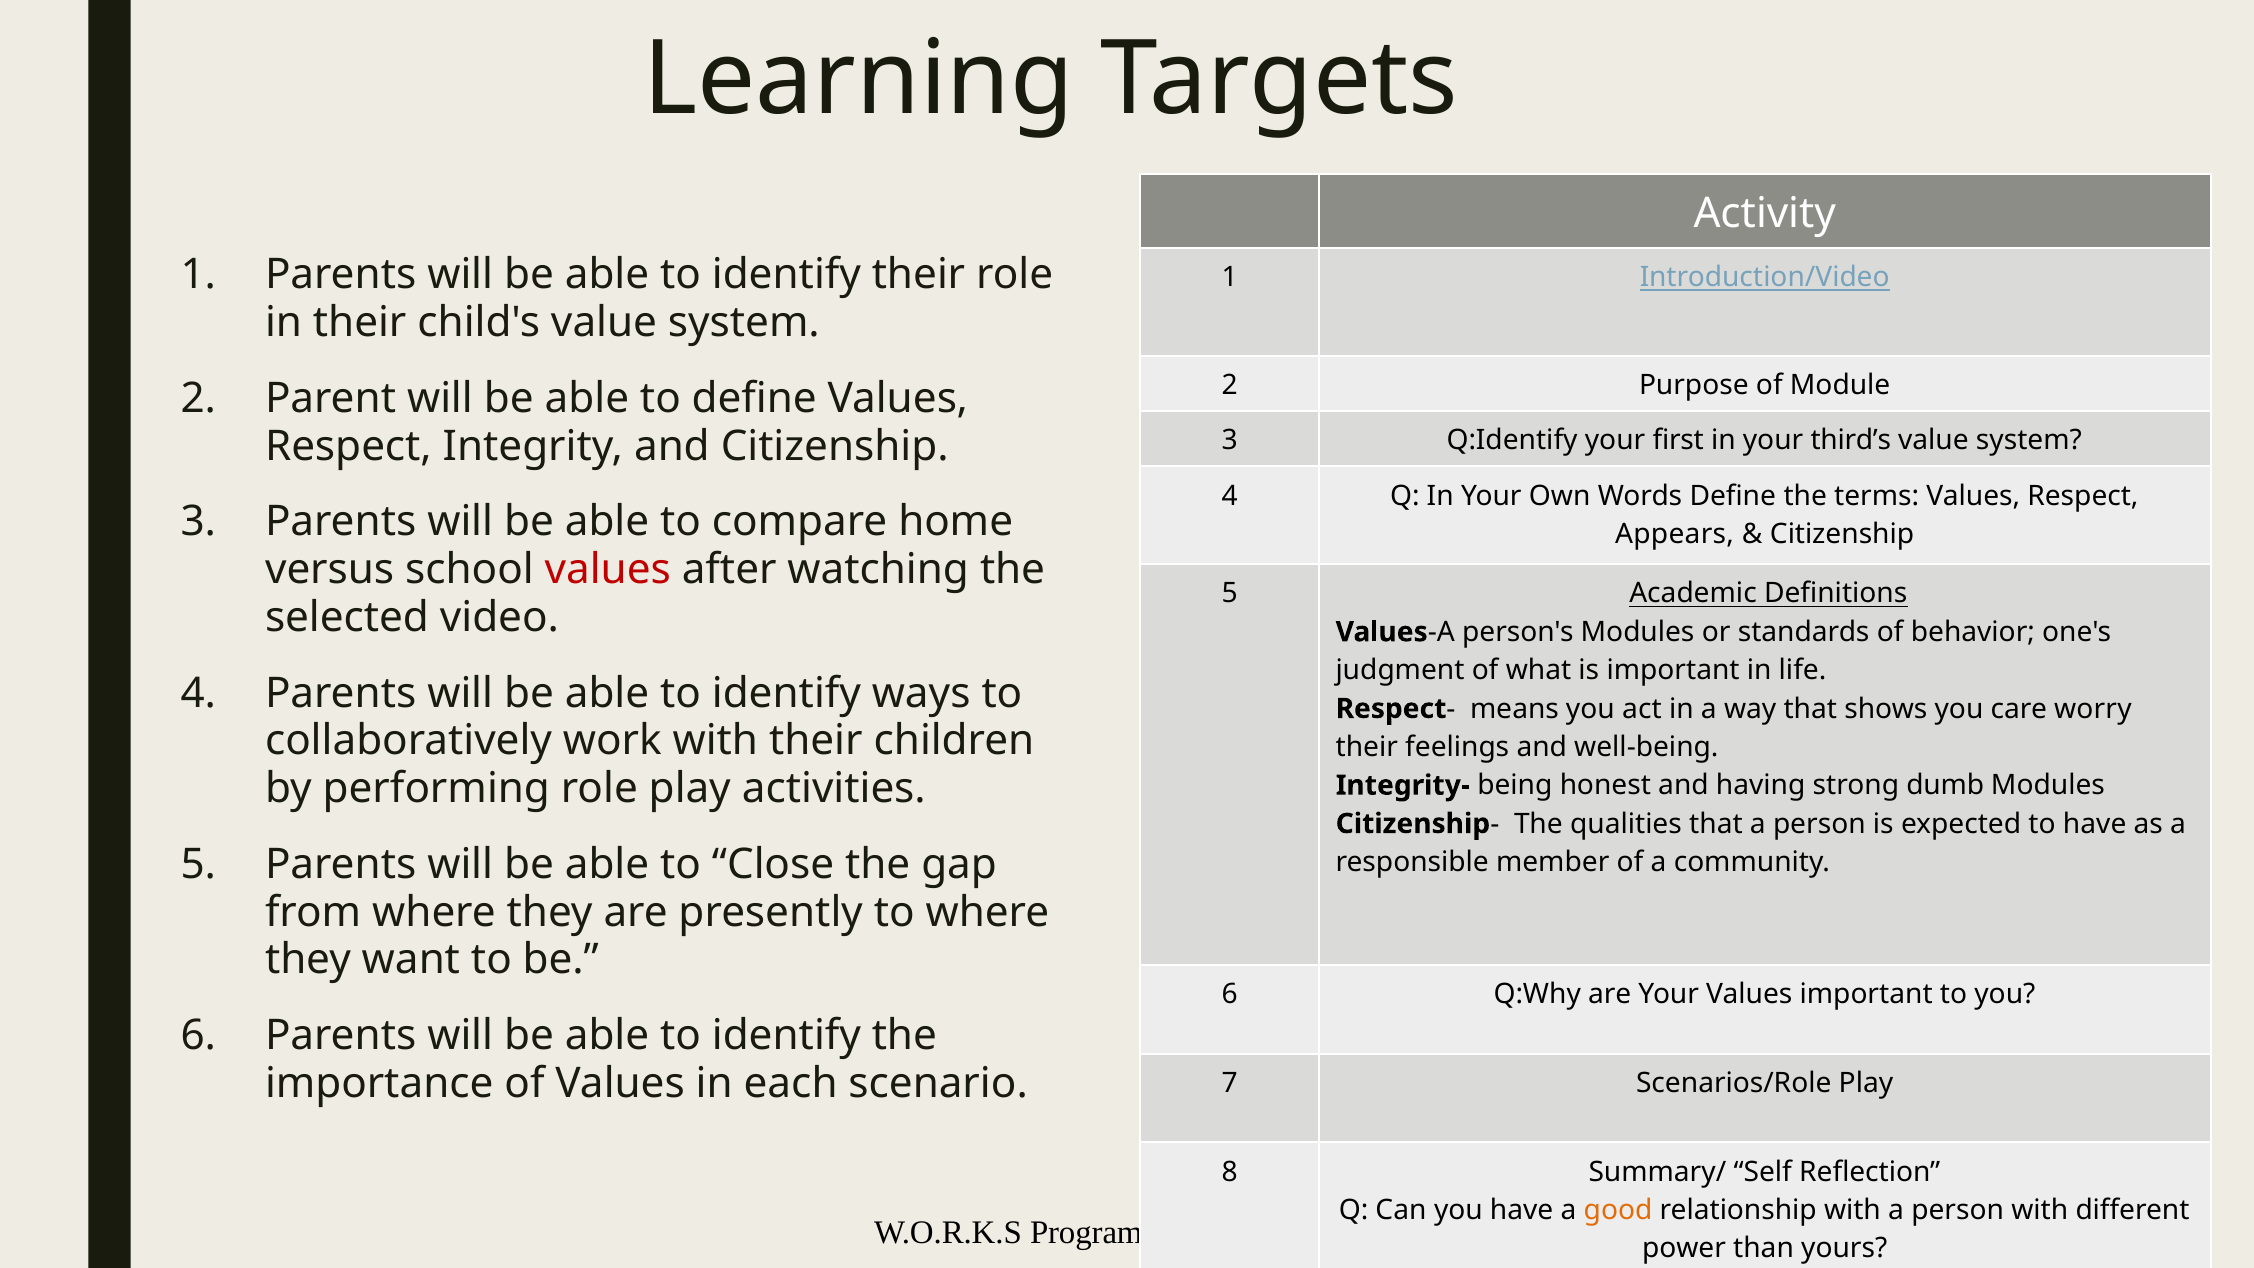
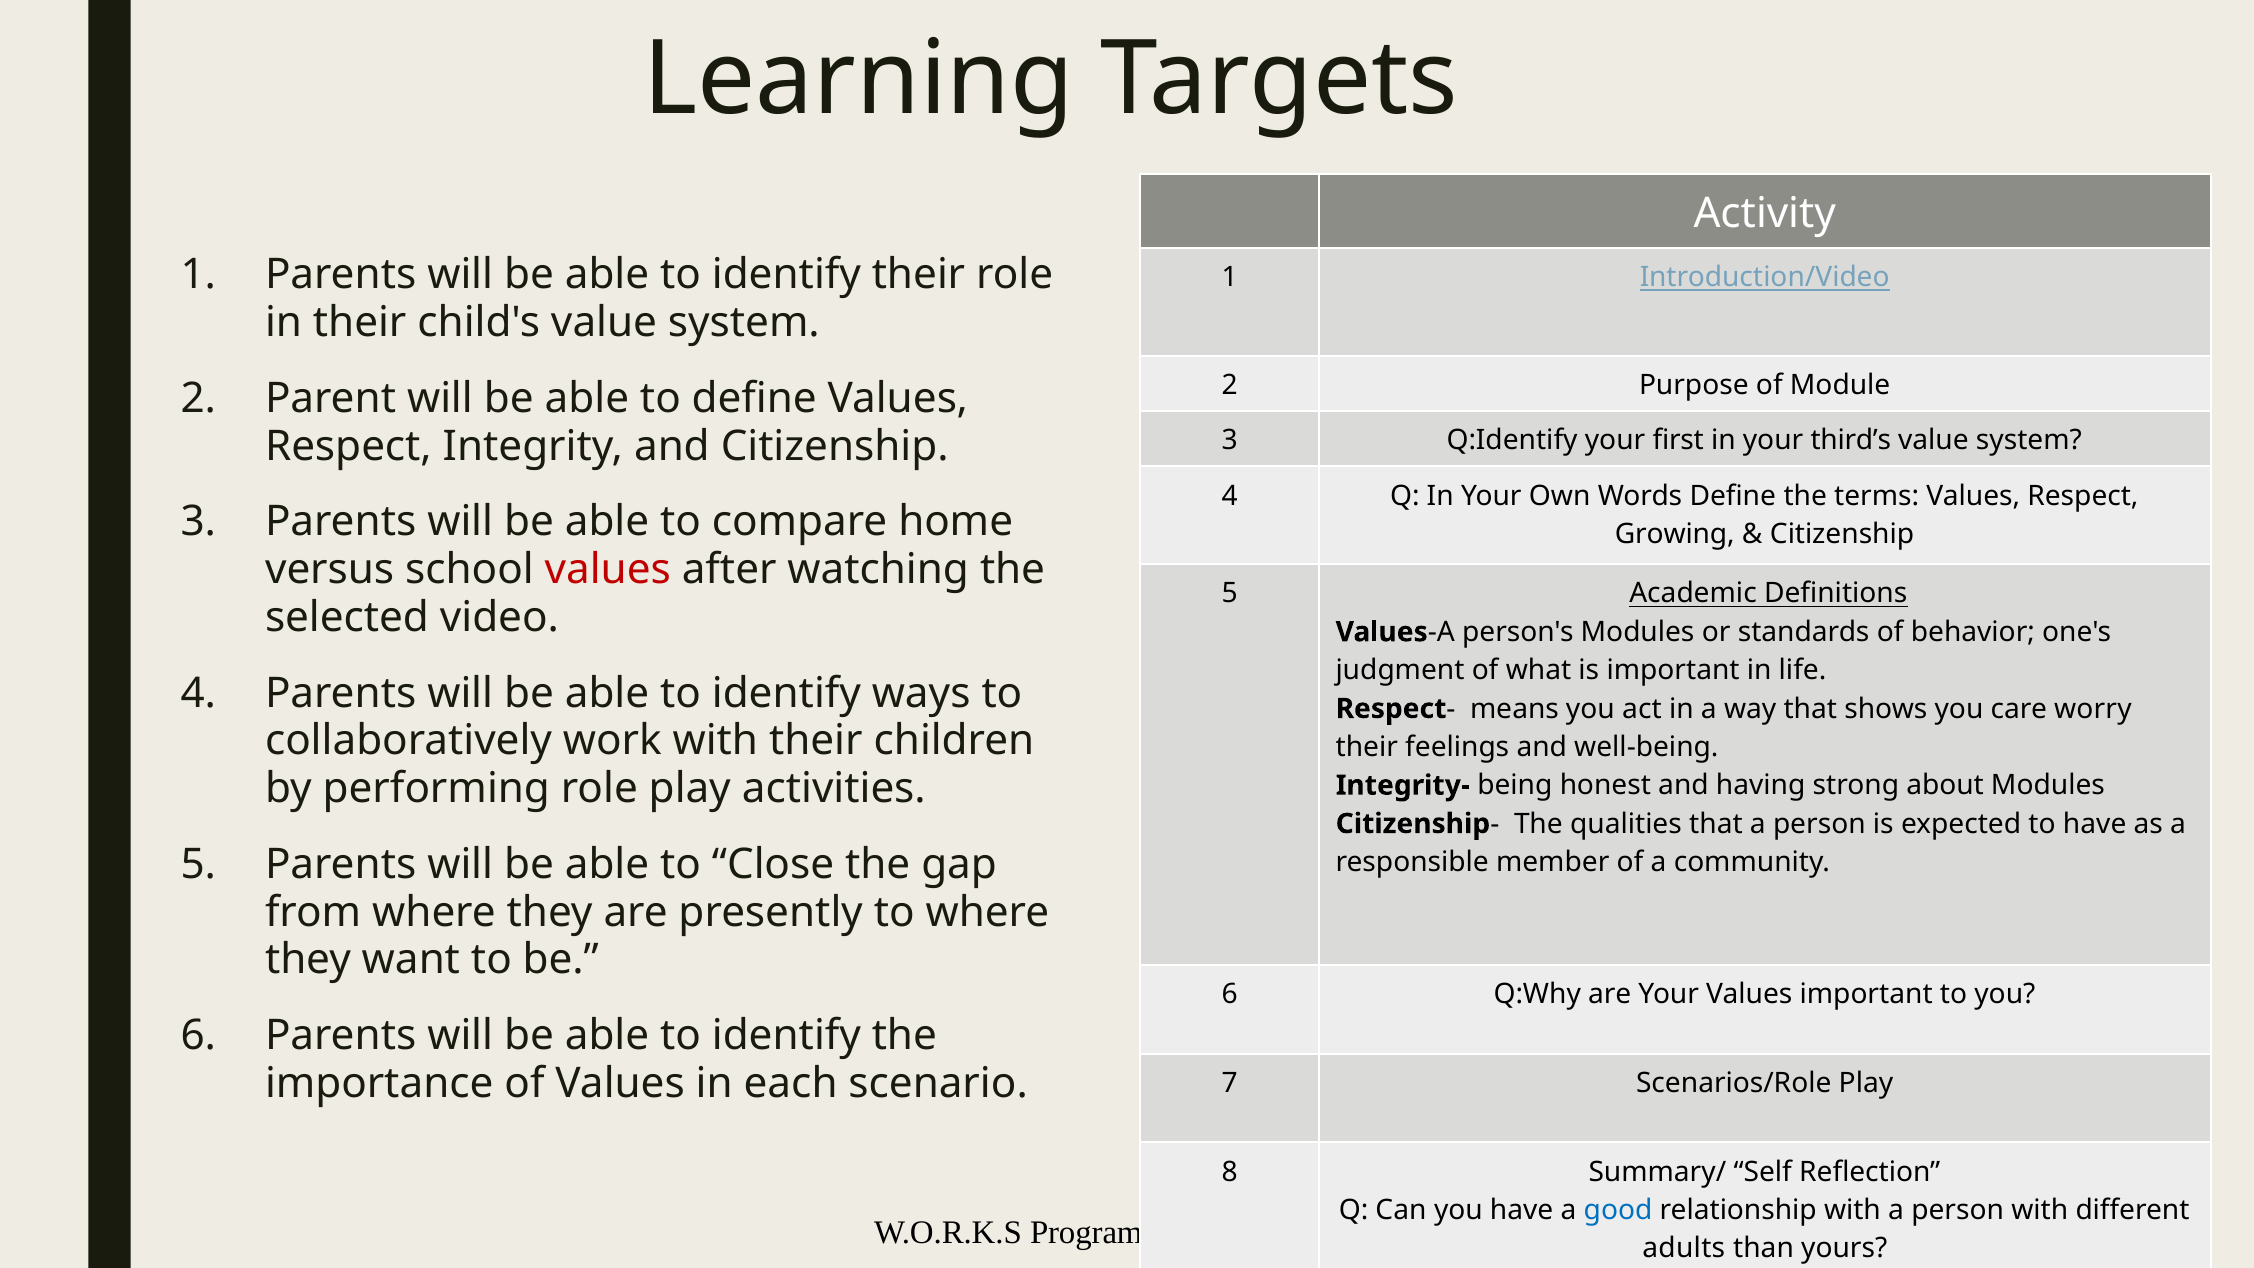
Appears: Appears -> Growing
dumb: dumb -> about
good colour: orange -> blue
power: power -> adults
